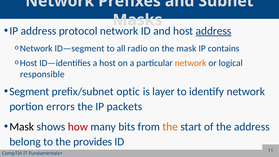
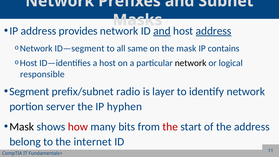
protocol: protocol -> provides
and at (162, 31) underline: none -> present
radio: radio -> same
network at (191, 63) colour: orange -> black
optic: optic -> radio
errors: errors -> server
packets: packets -> hyphen
the at (170, 127) colour: orange -> red
provides: provides -> internet
